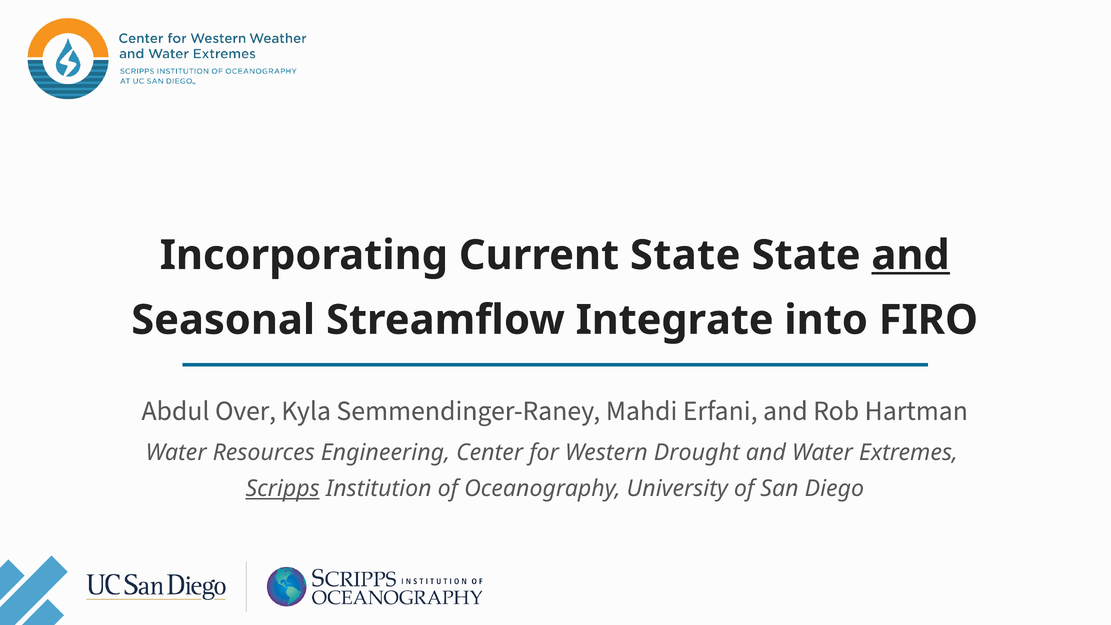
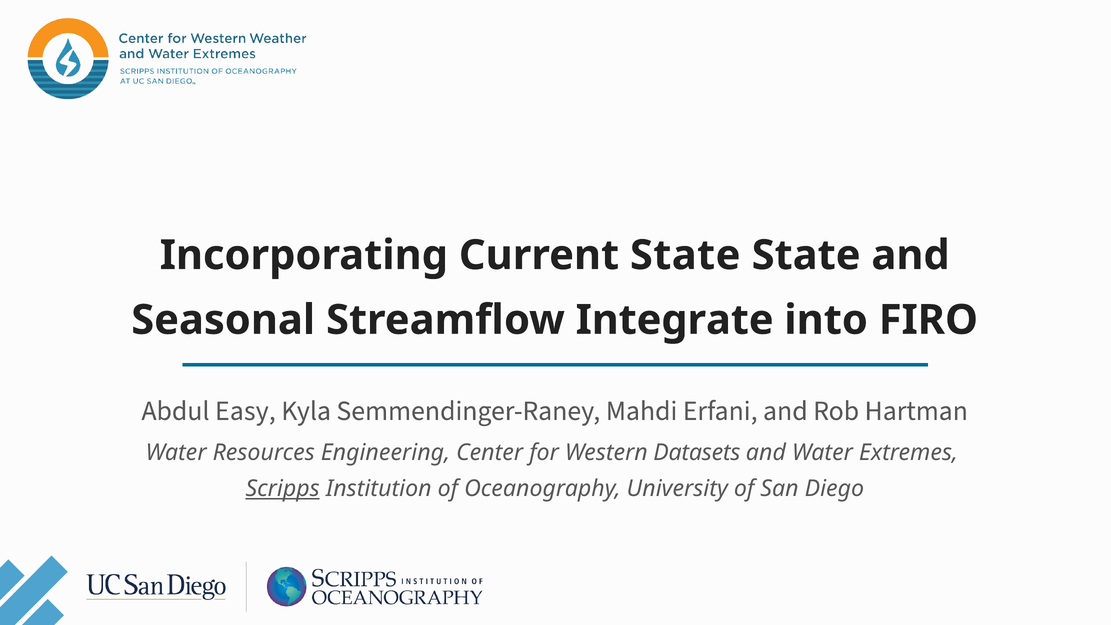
and at (911, 255) underline: present -> none
Over: Over -> Easy
Drought: Drought -> Datasets
